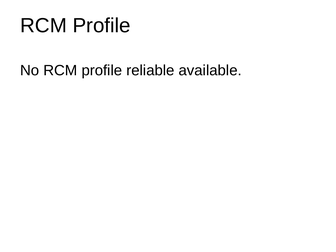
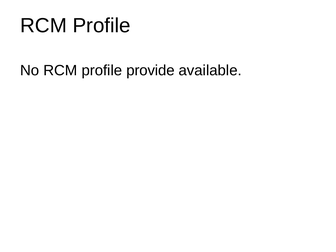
reliable: reliable -> provide
